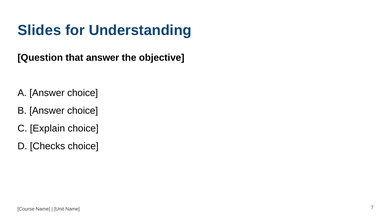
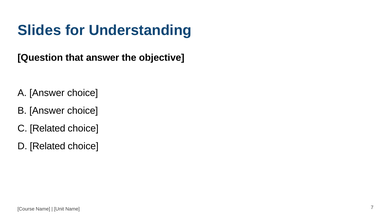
C Explain: Explain -> Related
D Checks: Checks -> Related
